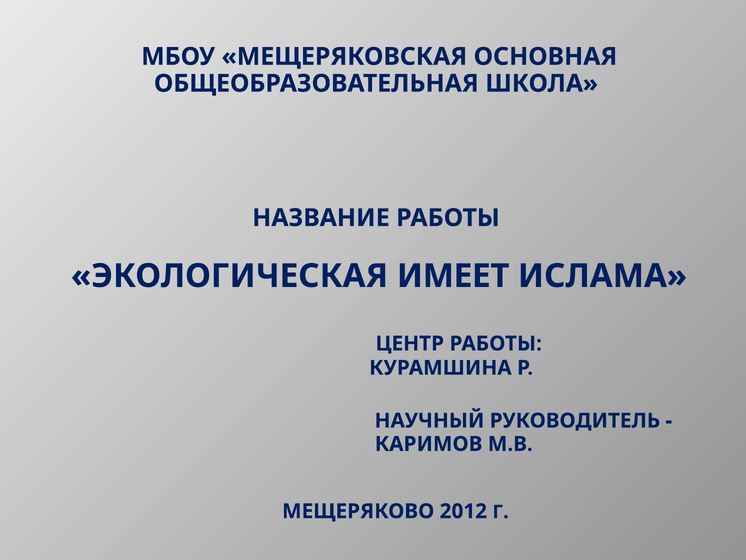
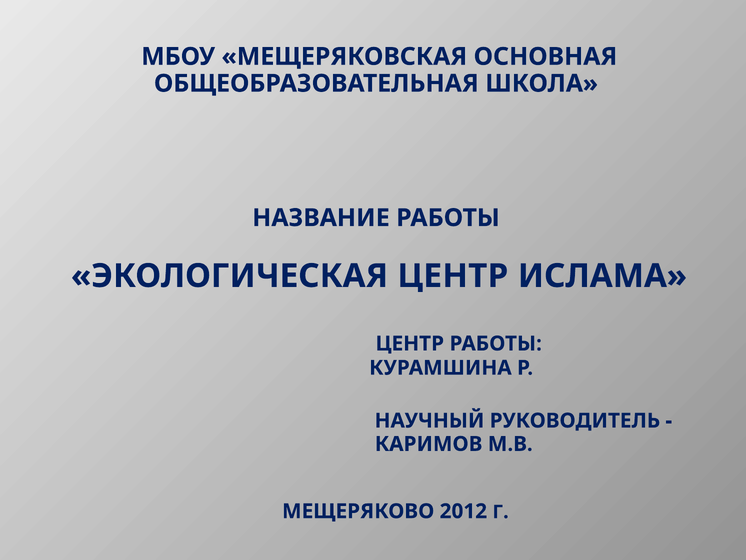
ЭКОЛОГИЧЕСКАЯ ИМЕЕТ: ИМЕЕТ -> ЦЕНТР
